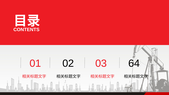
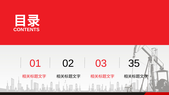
64: 64 -> 35
